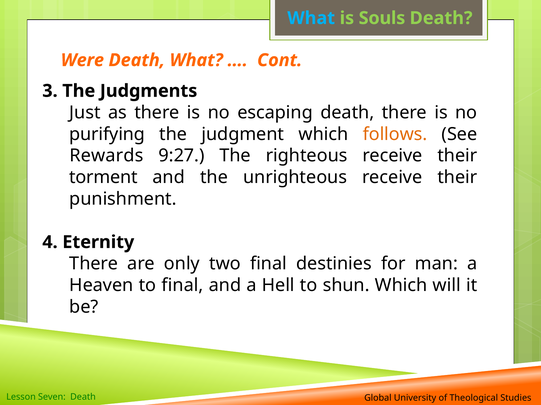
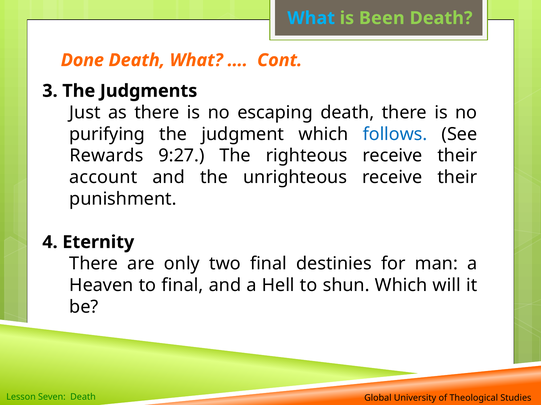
Souls: Souls -> Been
Were: Were -> Done
follows colour: orange -> blue
torment: torment -> account
